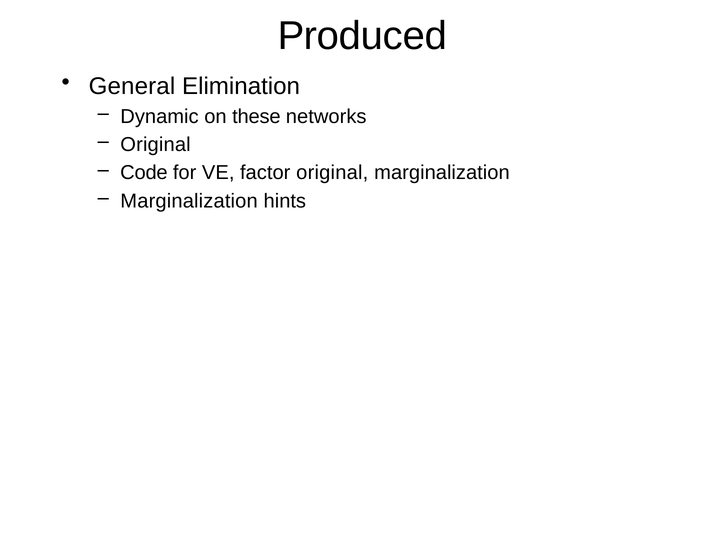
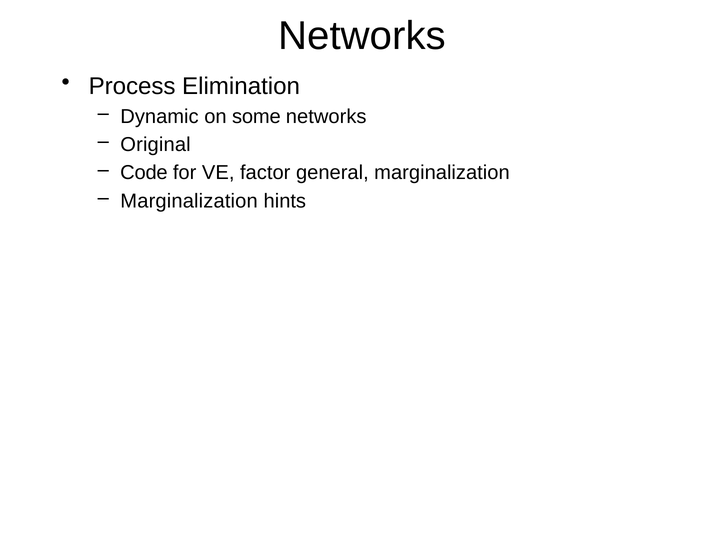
Produced at (362, 36): Produced -> Networks
General: General -> Process
these: these -> some
factor original: original -> general
